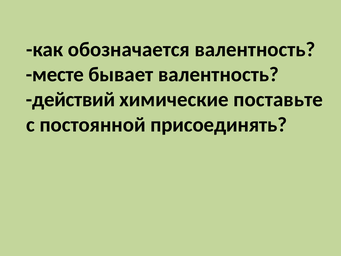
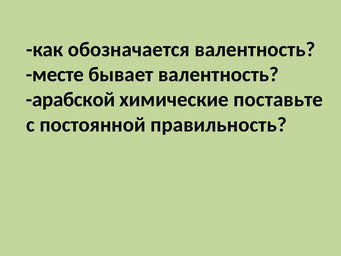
действий: действий -> арабской
присоединять: присоединять -> правильность
